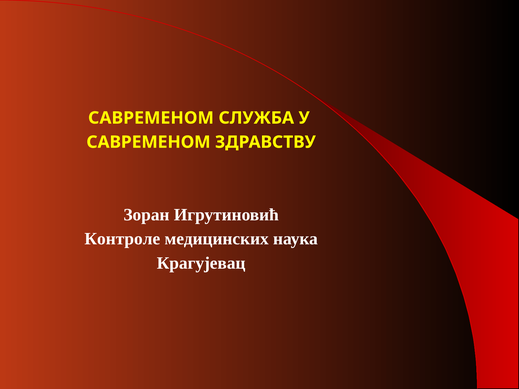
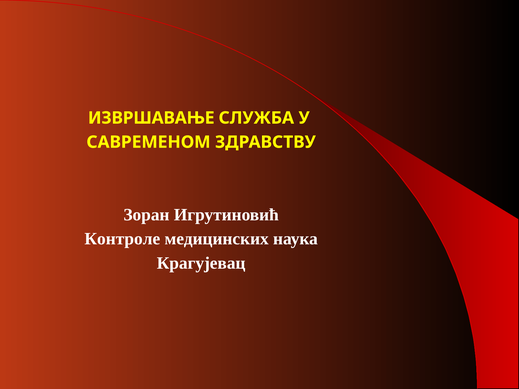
САВРЕМЕНОМ at (151, 118): САВРЕМЕНОМ -> ИЗВРШАВАЊЕ
